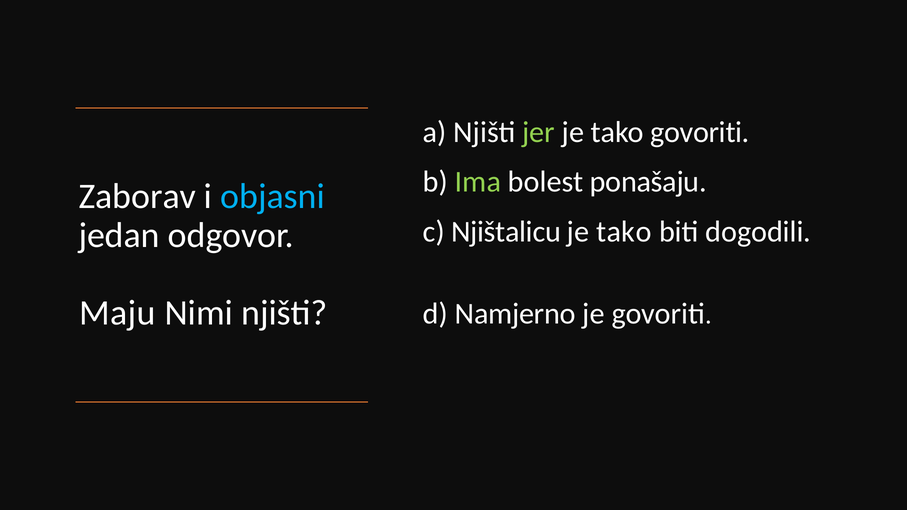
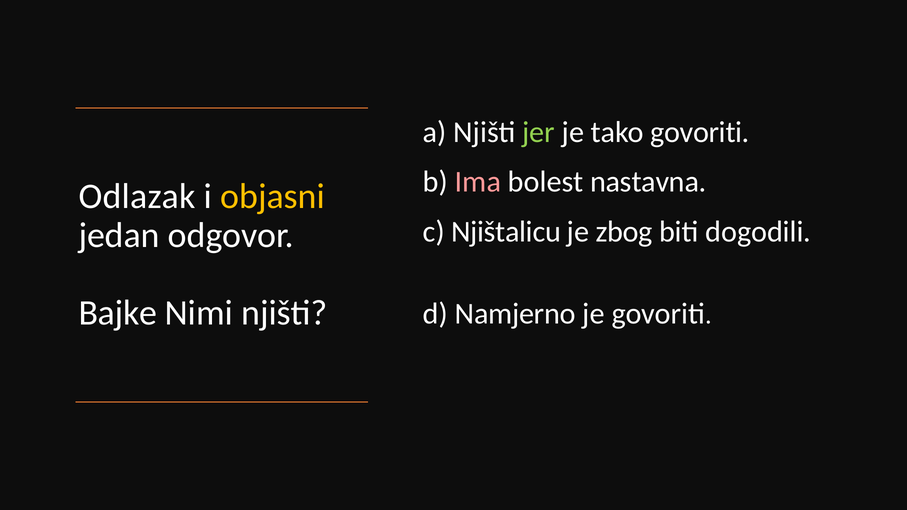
Ima colour: light green -> pink
ponašaju: ponašaju -> nastavna
Zaborav: Zaborav -> Odlazak
objasni colour: light blue -> yellow
tako at (624, 232): tako -> zbog
Maju: Maju -> Bajke
